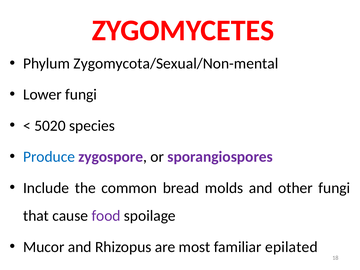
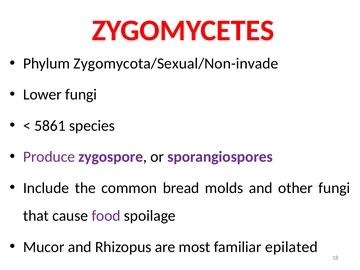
Zygomycota/Sexual/Non-mental: Zygomycota/Sexual/Non-mental -> Zygomycota/Sexual/Non-invade
5020: 5020 -> 5861
Produce colour: blue -> purple
